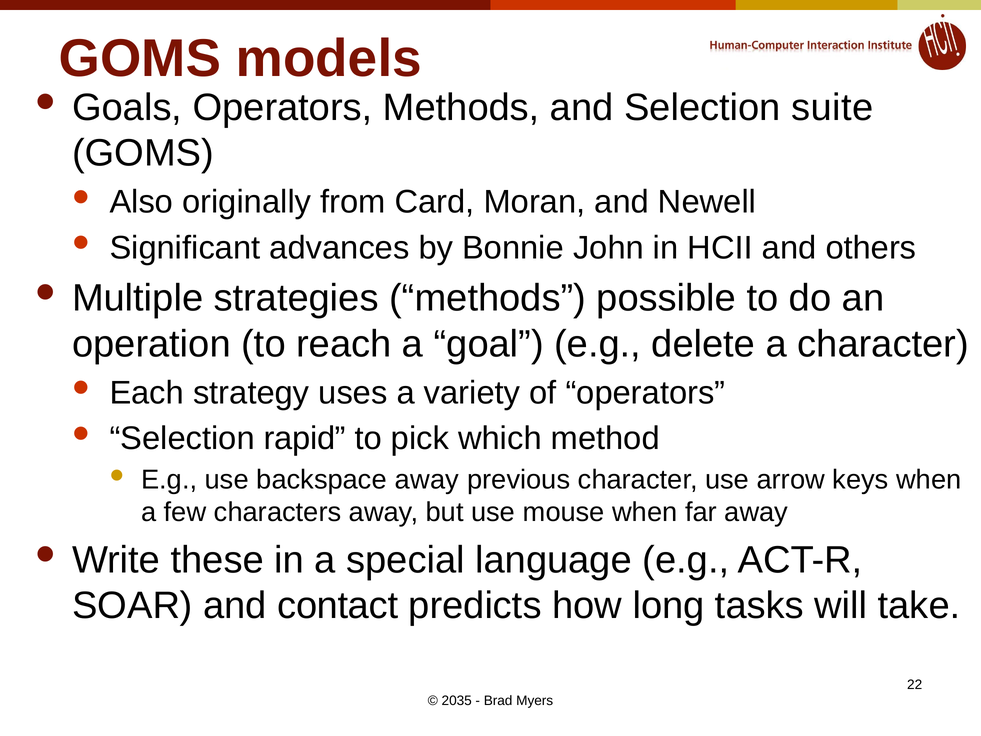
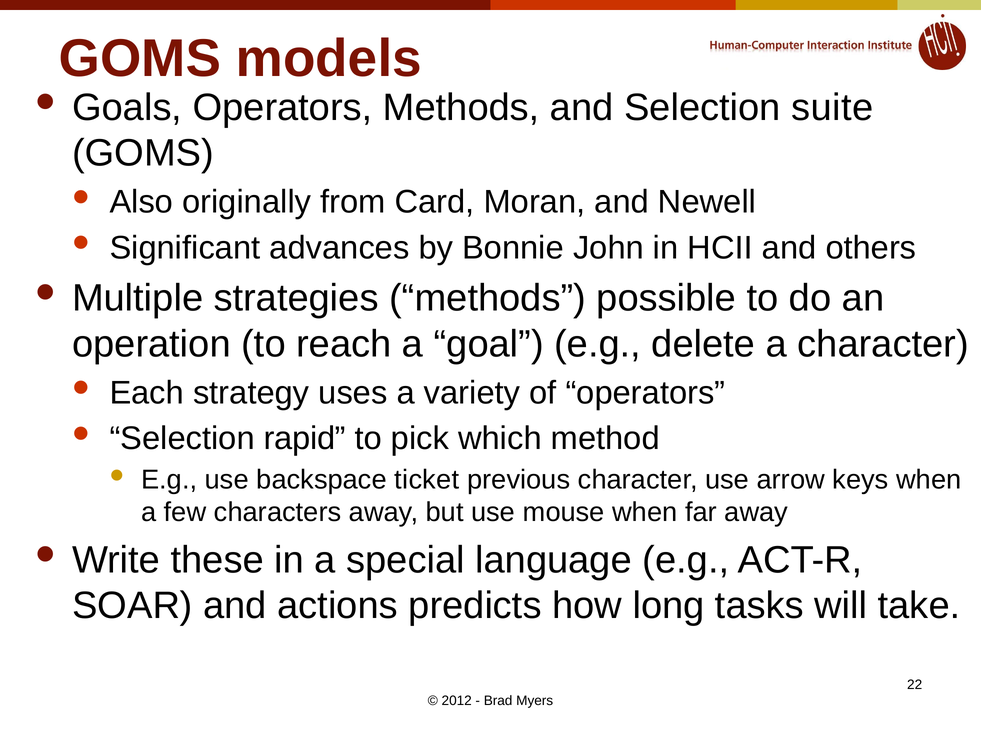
backspace away: away -> ticket
contact: contact -> actions
2035: 2035 -> 2012
